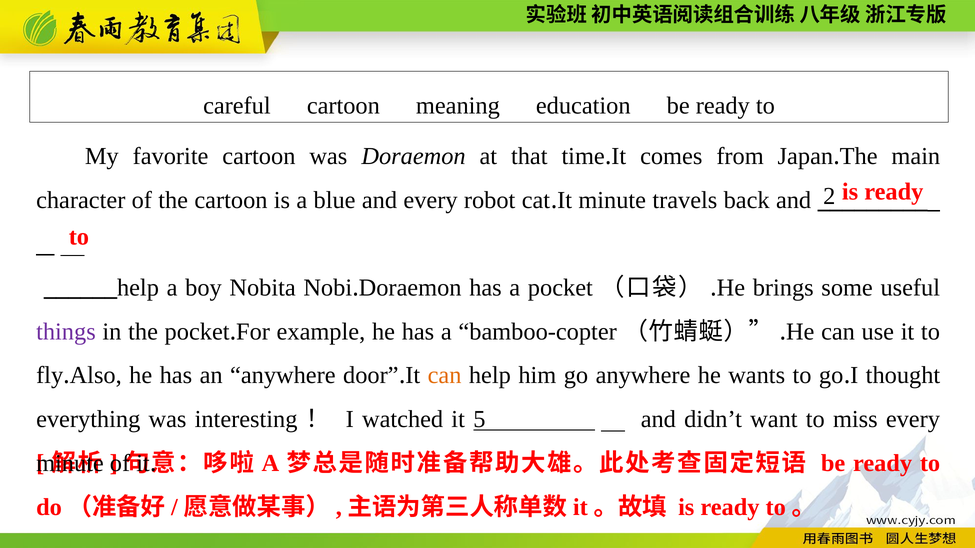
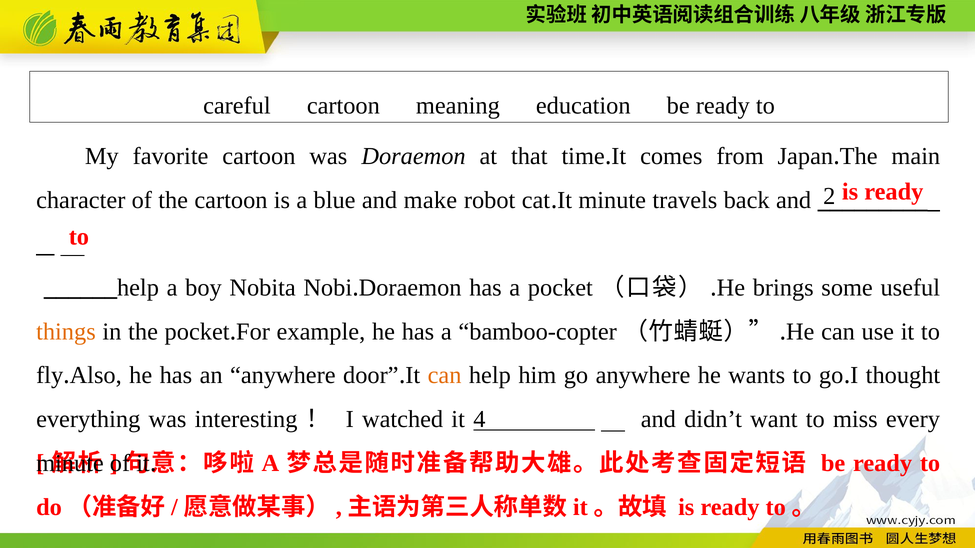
and every: every -> make
things colour: purple -> orange
5: 5 -> 4
